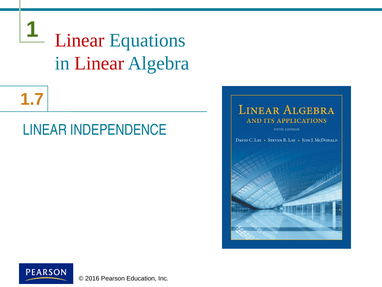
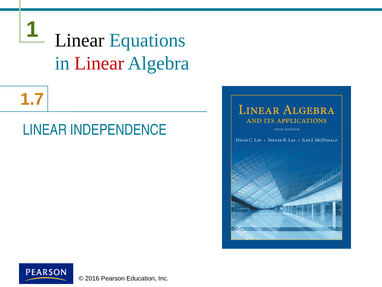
Linear at (80, 40) colour: red -> black
